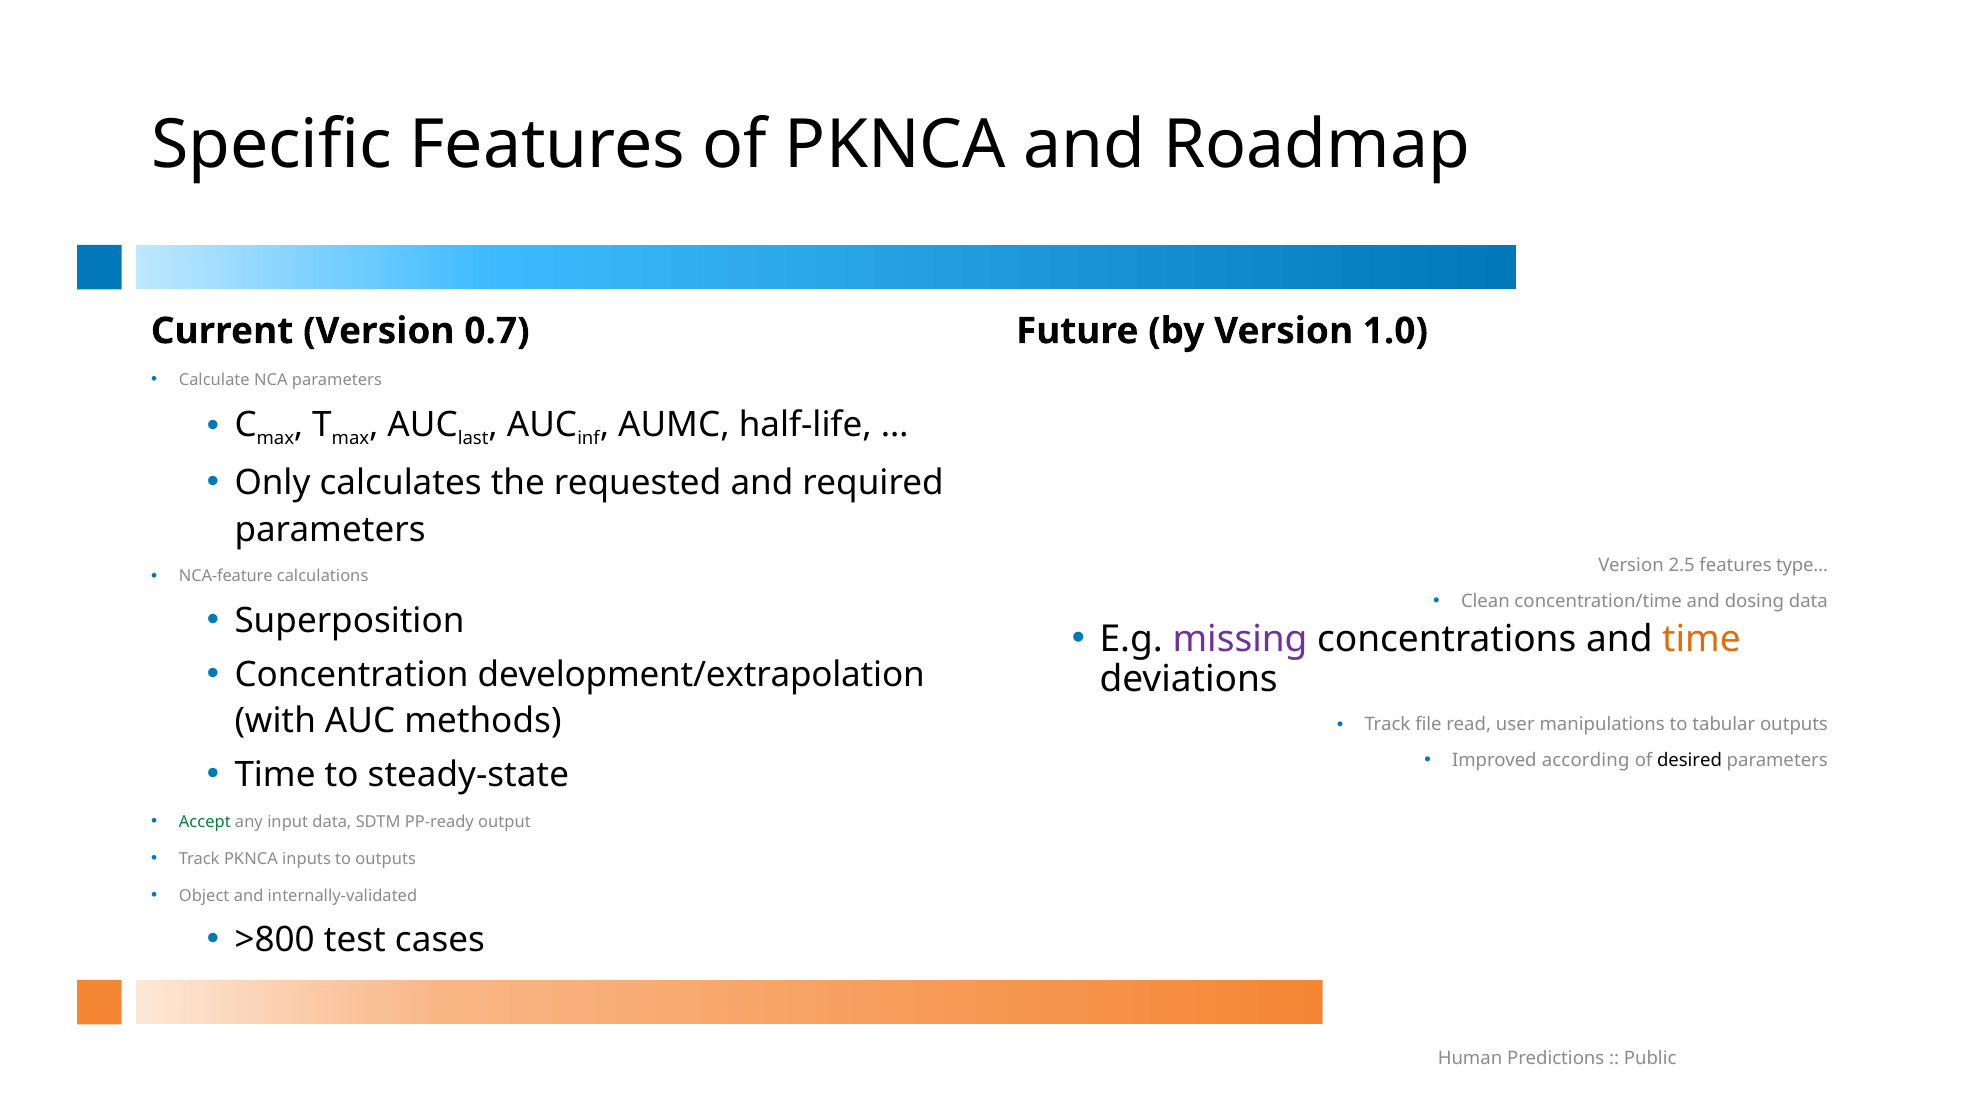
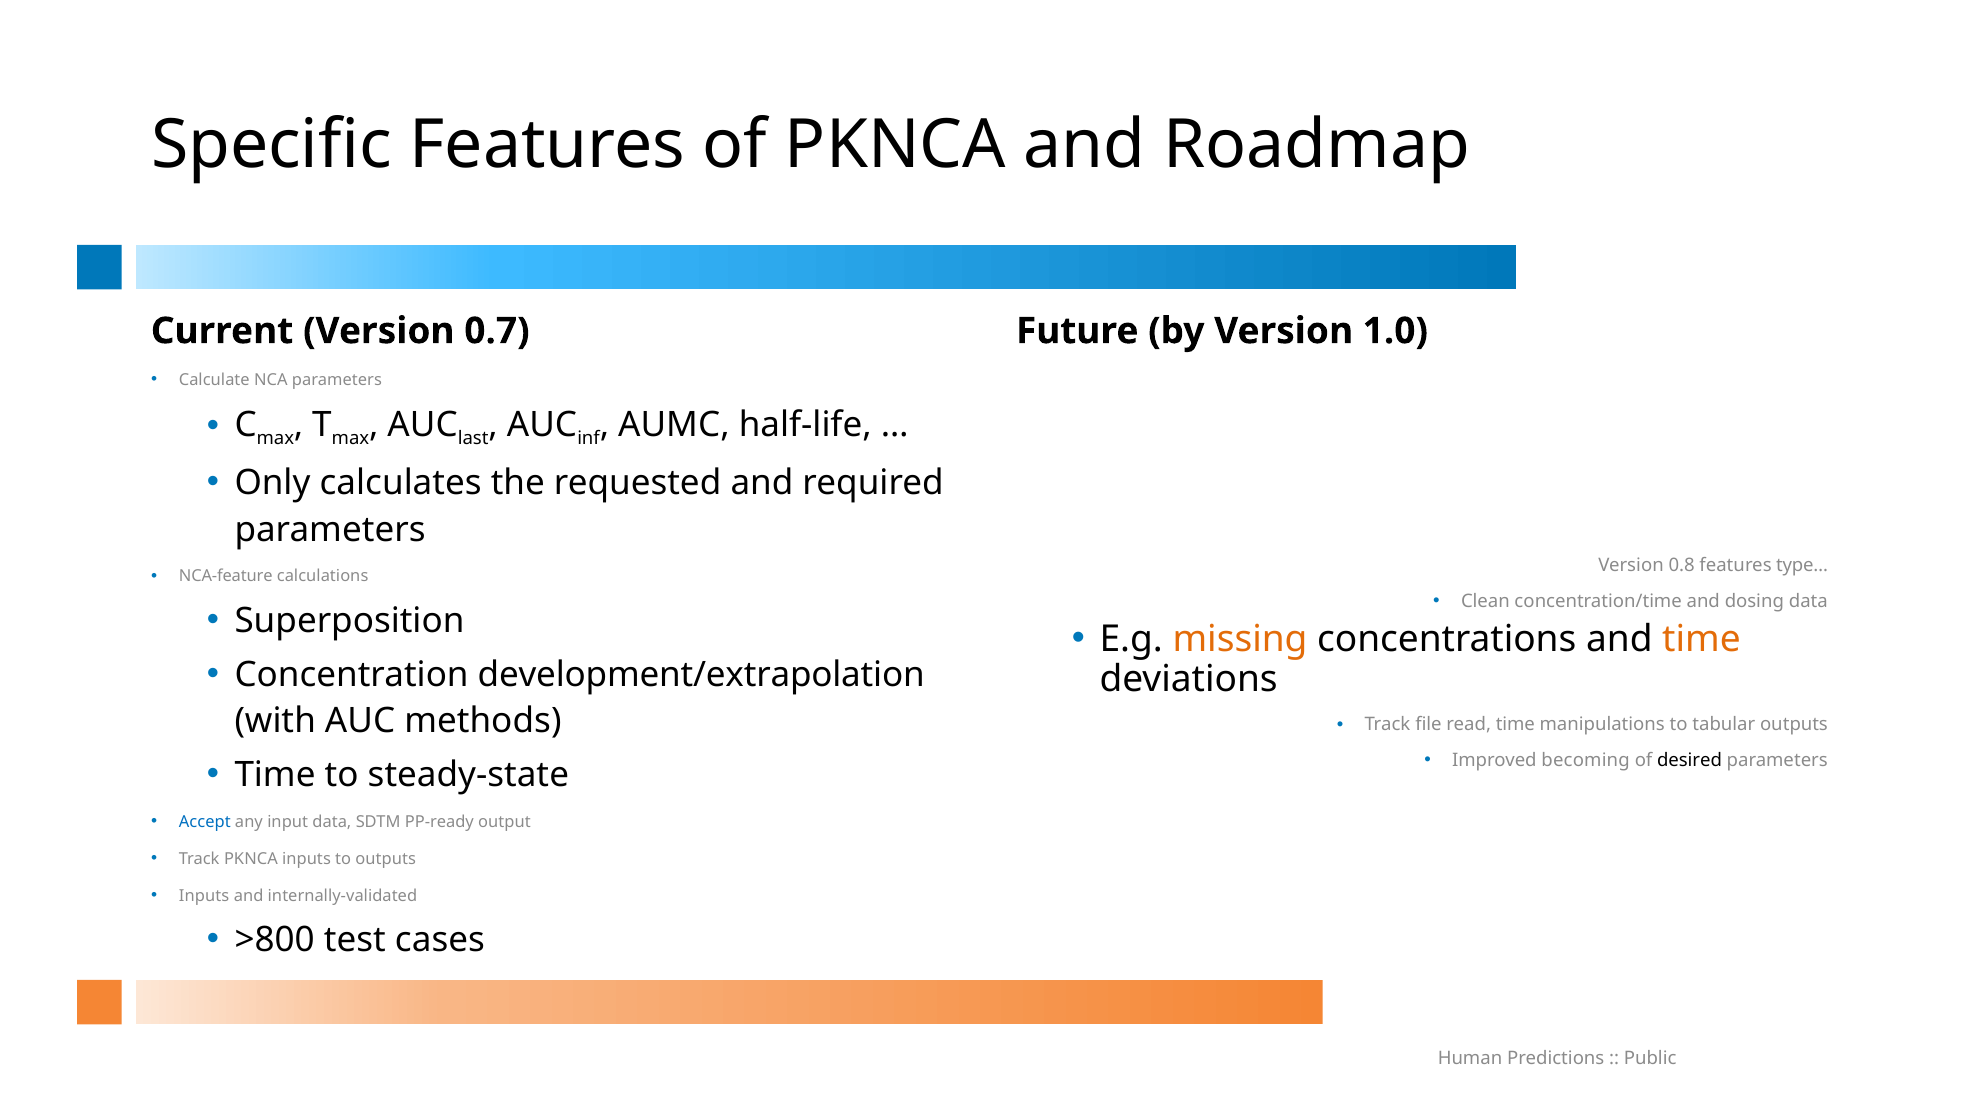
2.5: 2.5 -> 0.8
missing colour: purple -> orange
read user: user -> time
according: according -> becoming
Accept colour: green -> blue
Object at (204, 896): Object -> Inputs
